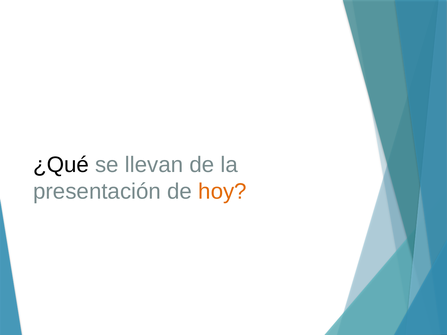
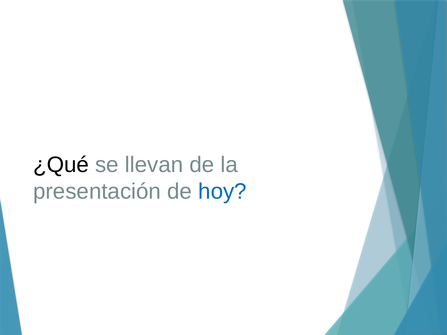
hoy colour: orange -> blue
